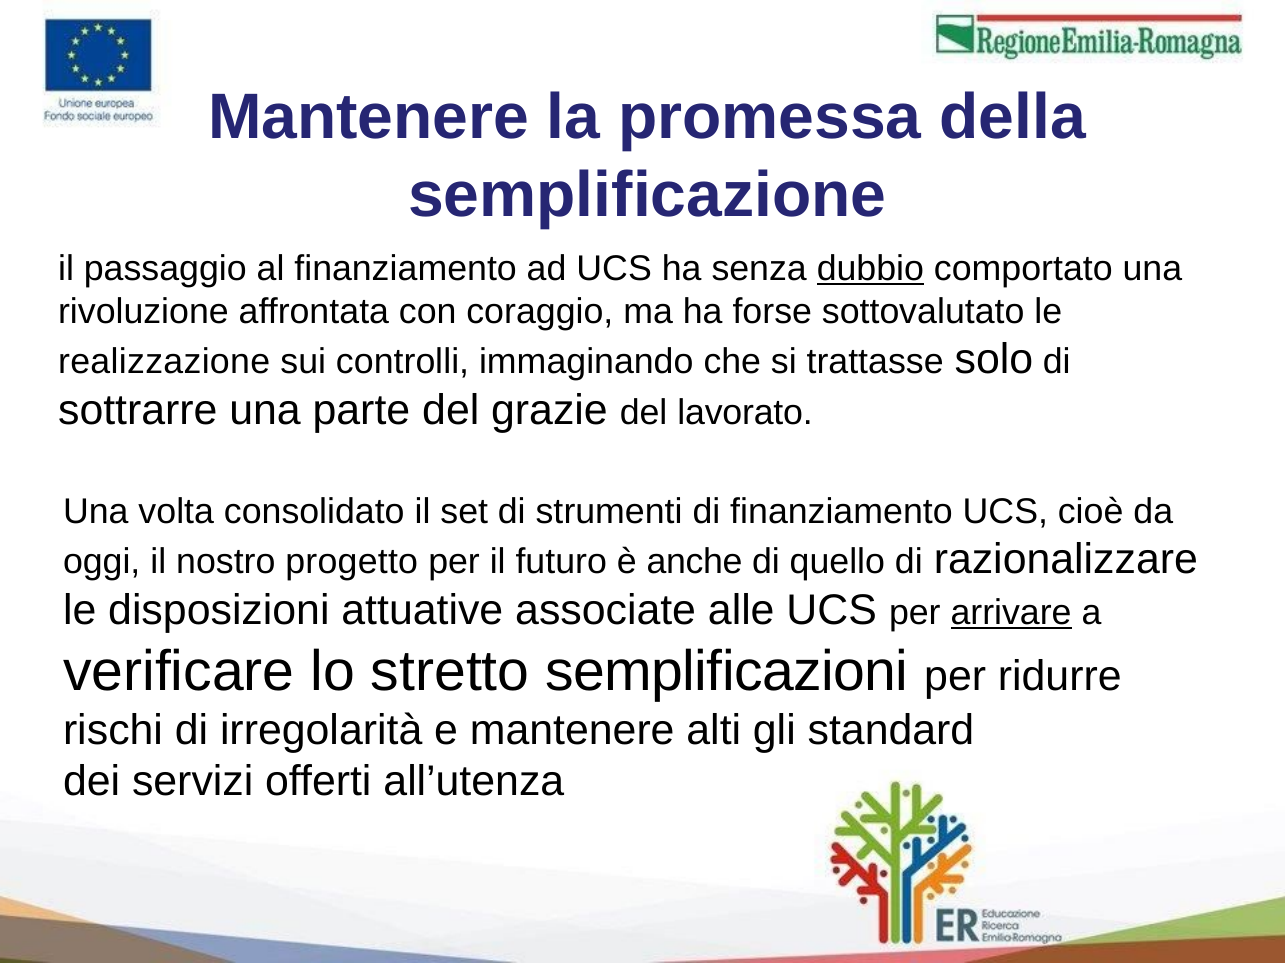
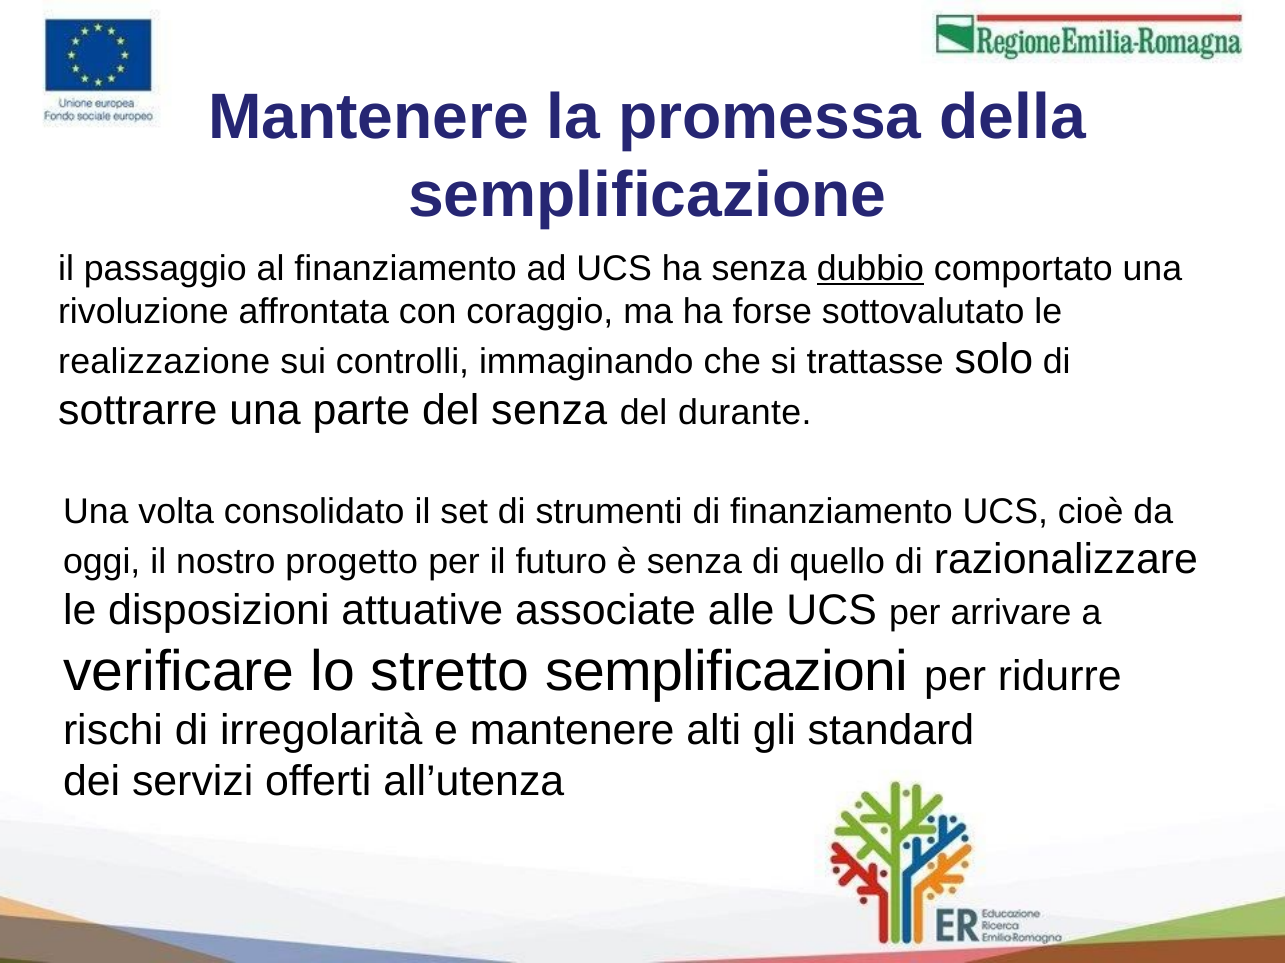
del grazie: grazie -> senza
lavorato: lavorato -> durante
è anche: anche -> senza
arrivare underline: present -> none
